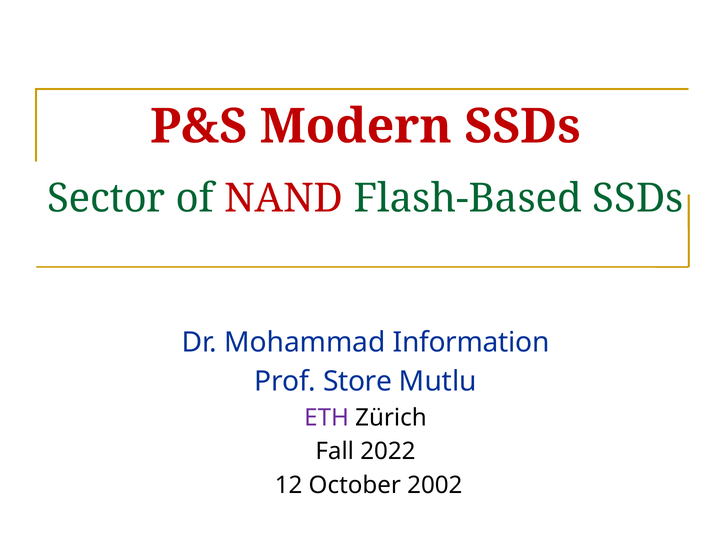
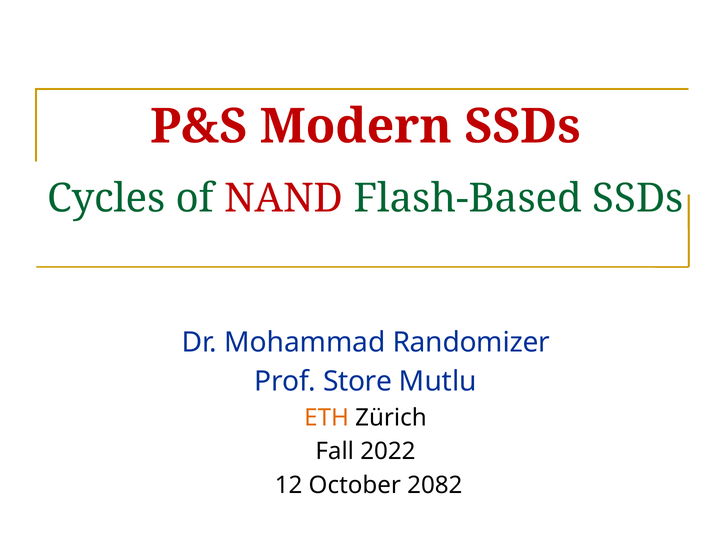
Sector: Sector -> Cycles
Information: Information -> Randomizer
ETH colour: purple -> orange
2002: 2002 -> 2082
